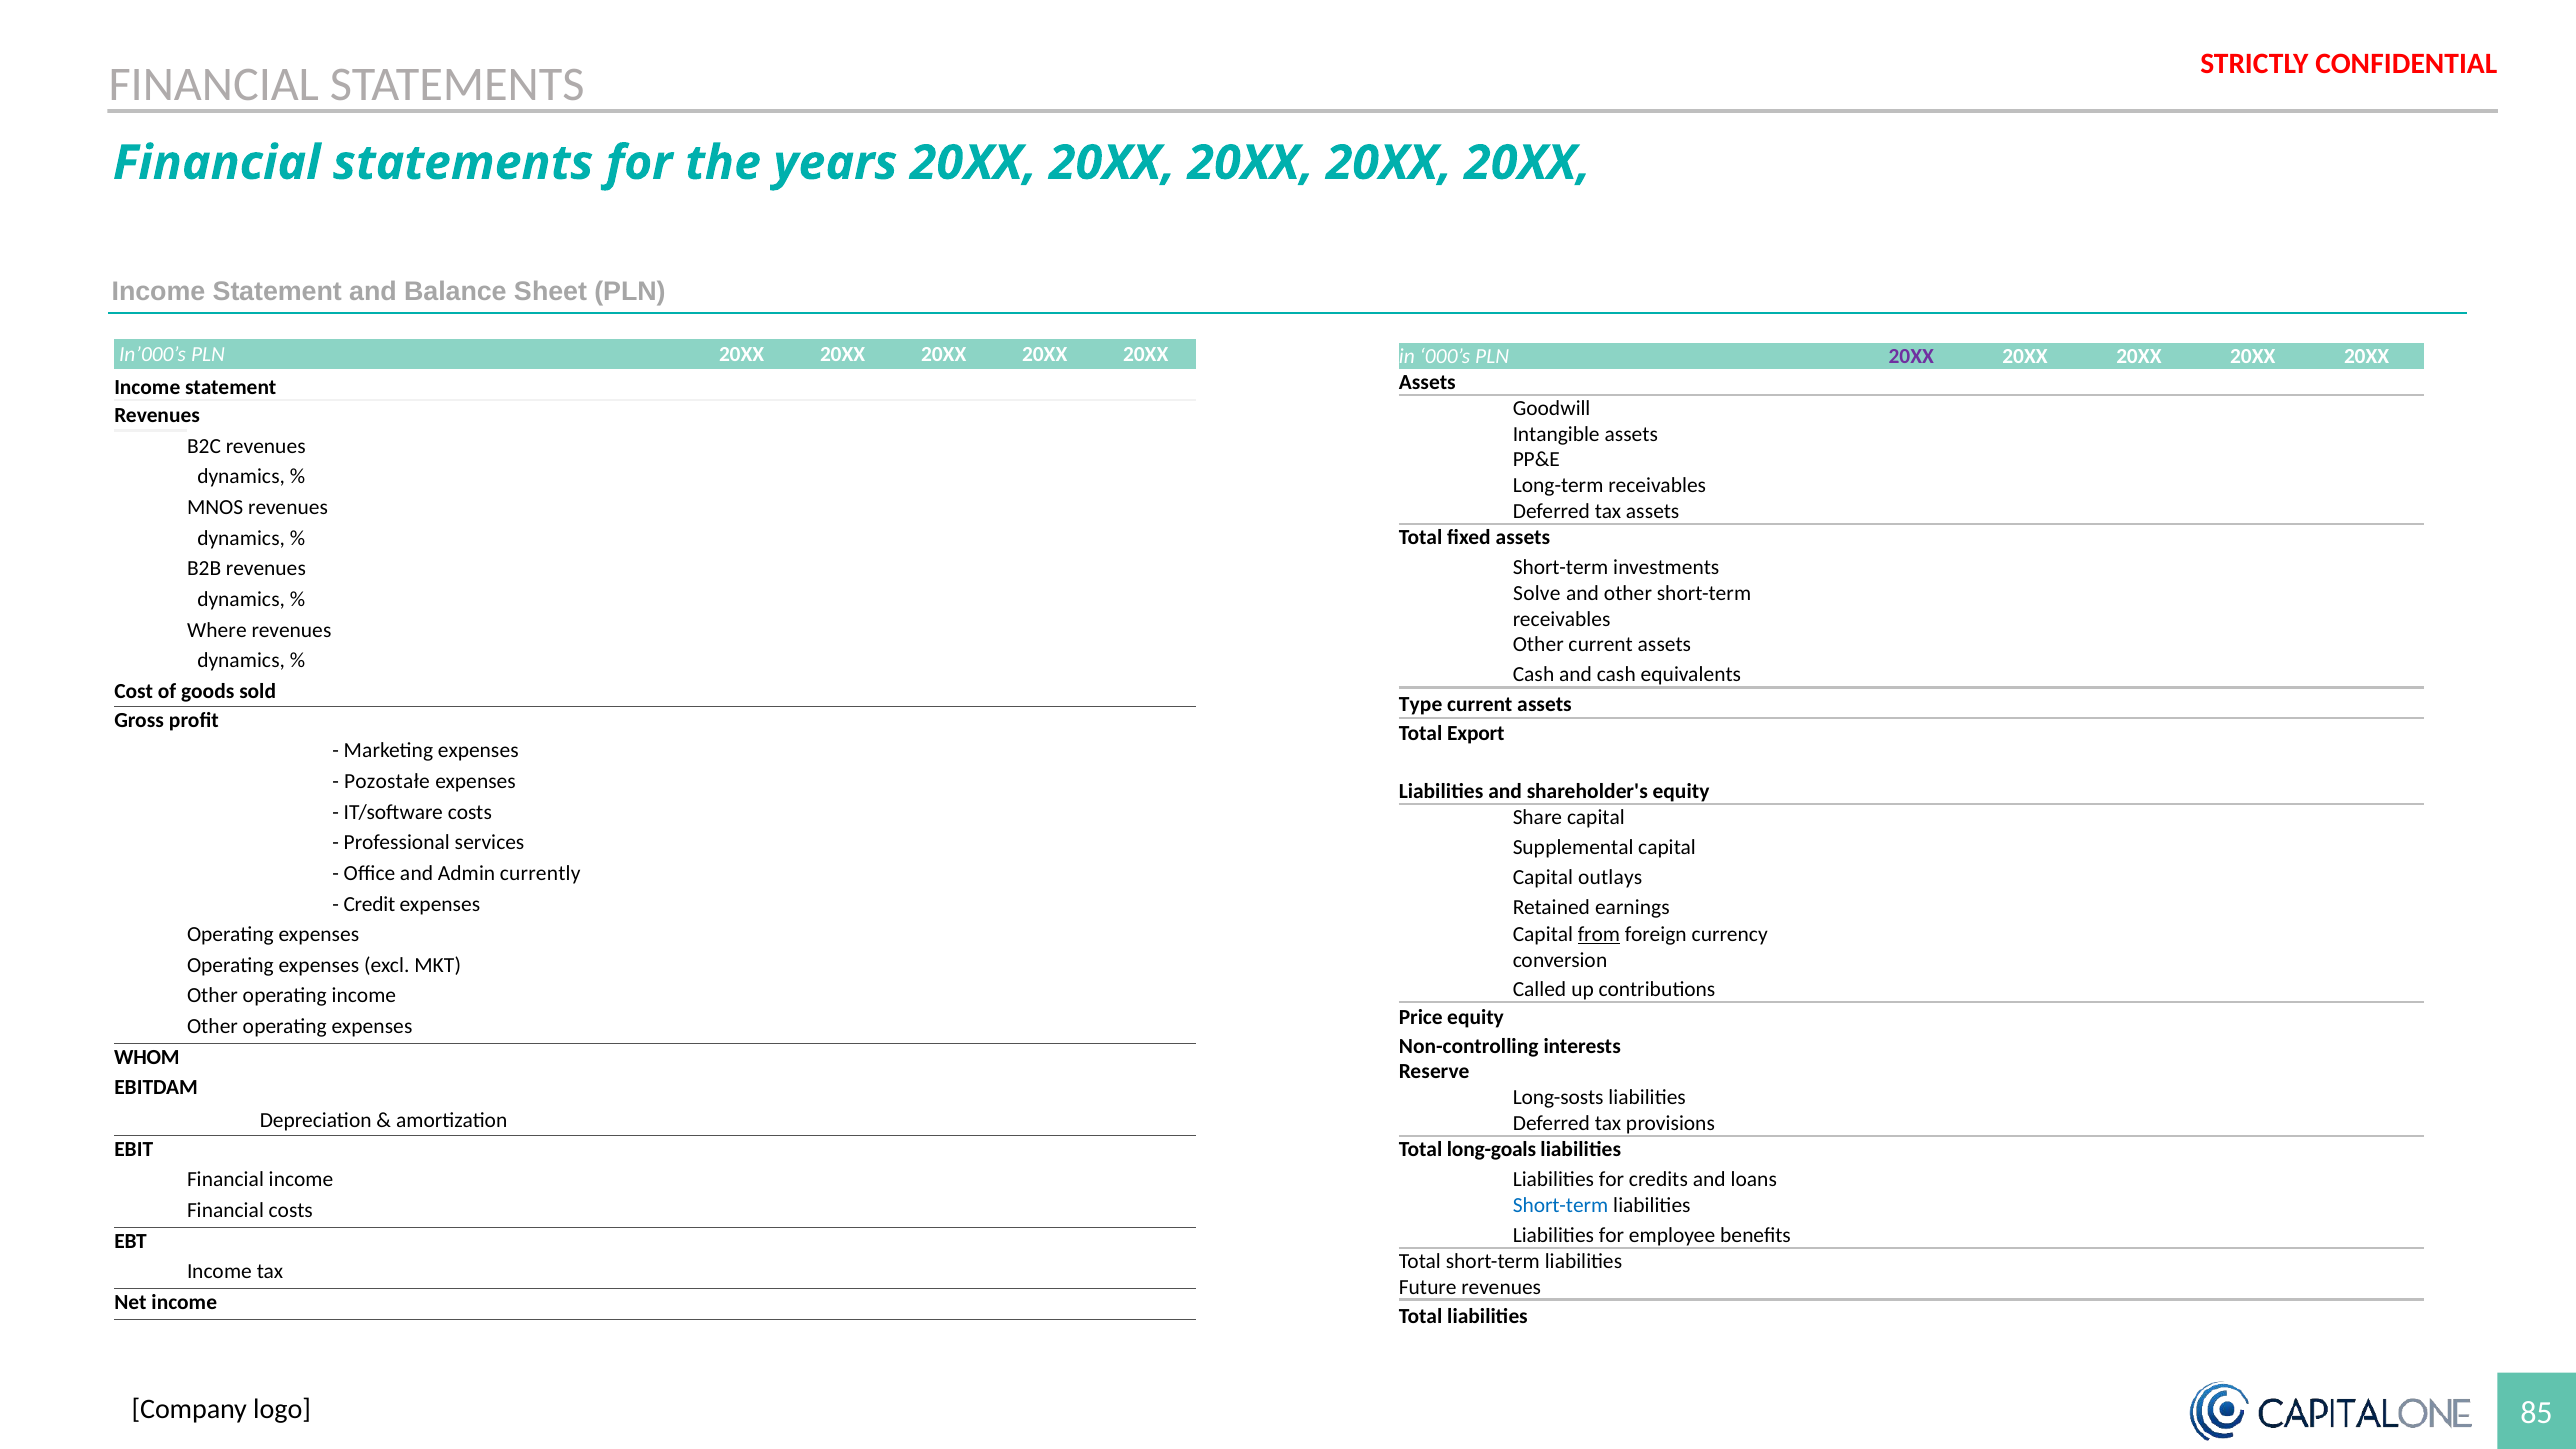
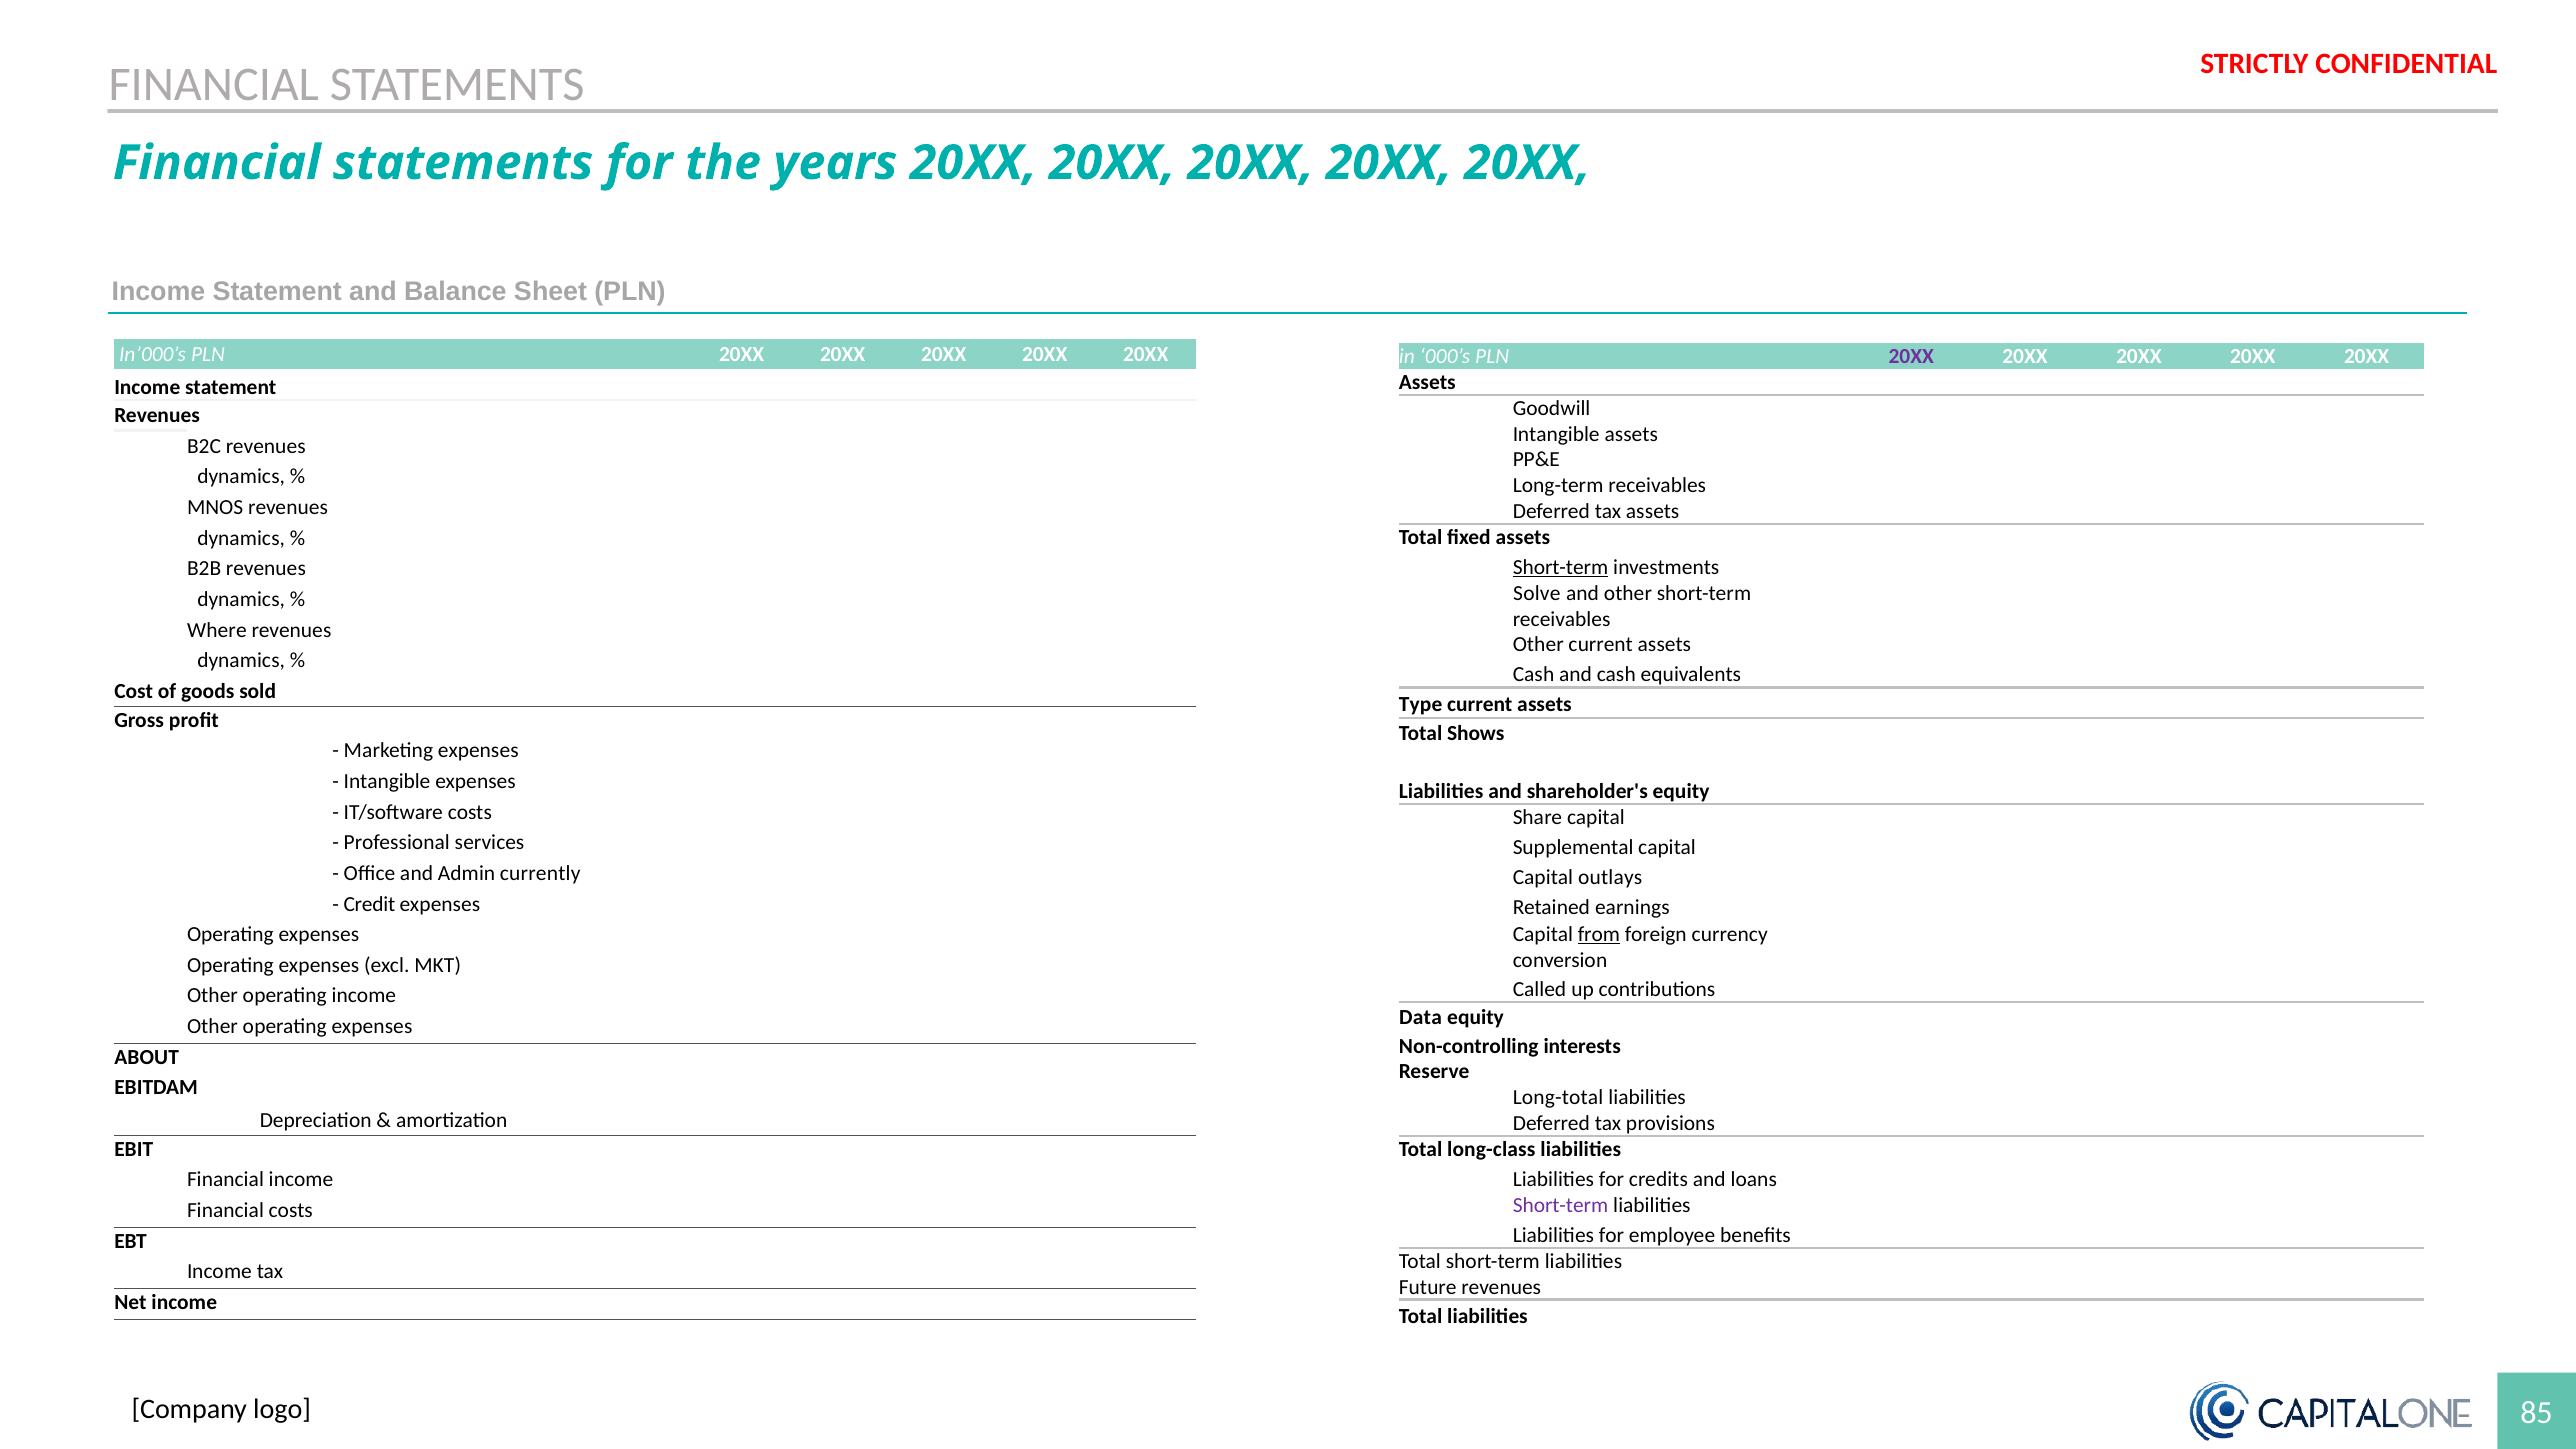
Short-term at (1560, 567) underline: none -> present
Export: Export -> Shows
Pozostałe at (387, 781): Pozostałe -> Intangible
Price: Price -> Data
WHOM: WHOM -> ABOUT
Long-sosts: Long-sosts -> Long-total
long-goals: long-goals -> long-class
Short-term at (1560, 1205) colour: blue -> purple
